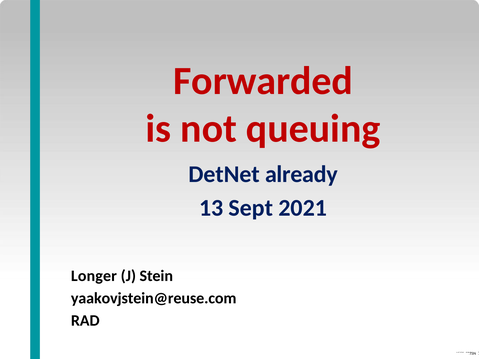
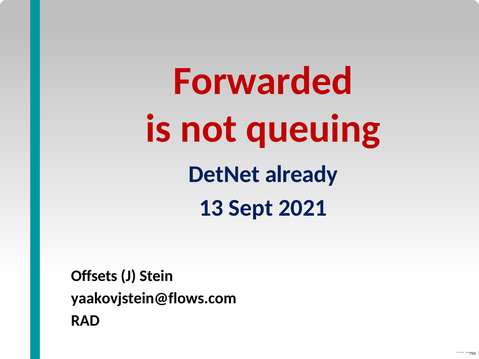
Longer: Longer -> Offsets
yaakovjstein@reuse.com: yaakovjstein@reuse.com -> yaakovjstein@flows.com
